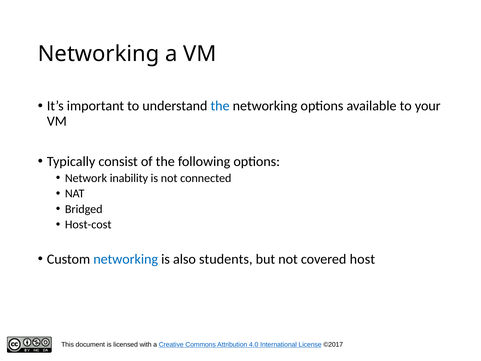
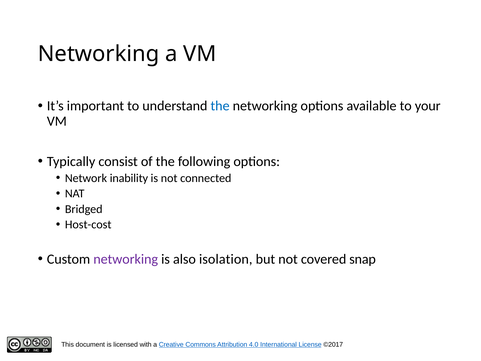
networking at (126, 259) colour: blue -> purple
students: students -> isolation
host: host -> snap
